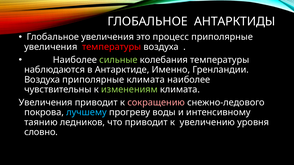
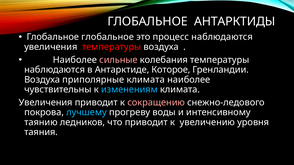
Глобальное увеличения: увеличения -> глобальное
процесс приполярные: приполярные -> наблюдаются
сильные colour: light green -> pink
Именно: Именно -> Которое
изменениям colour: light green -> light blue
словно: словно -> таяния
